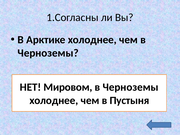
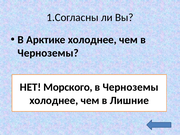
Мировом: Мировом -> Морского
Пустыня: Пустыня -> Лишние
